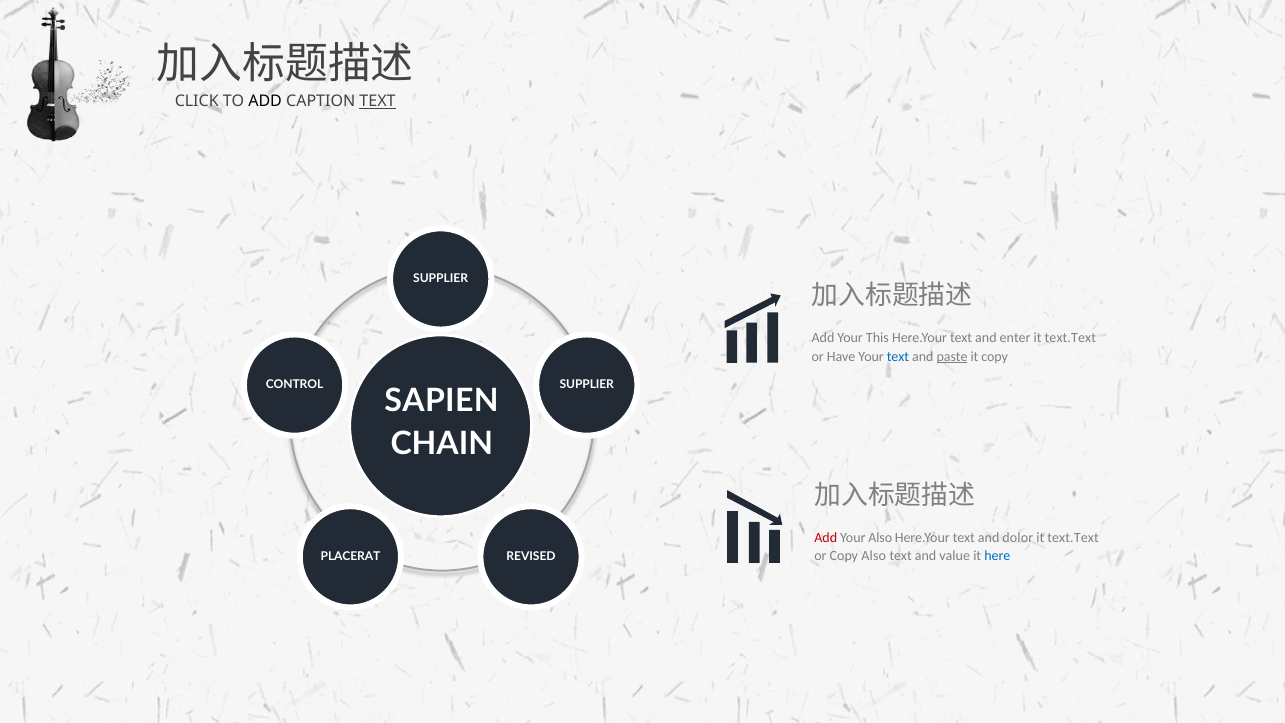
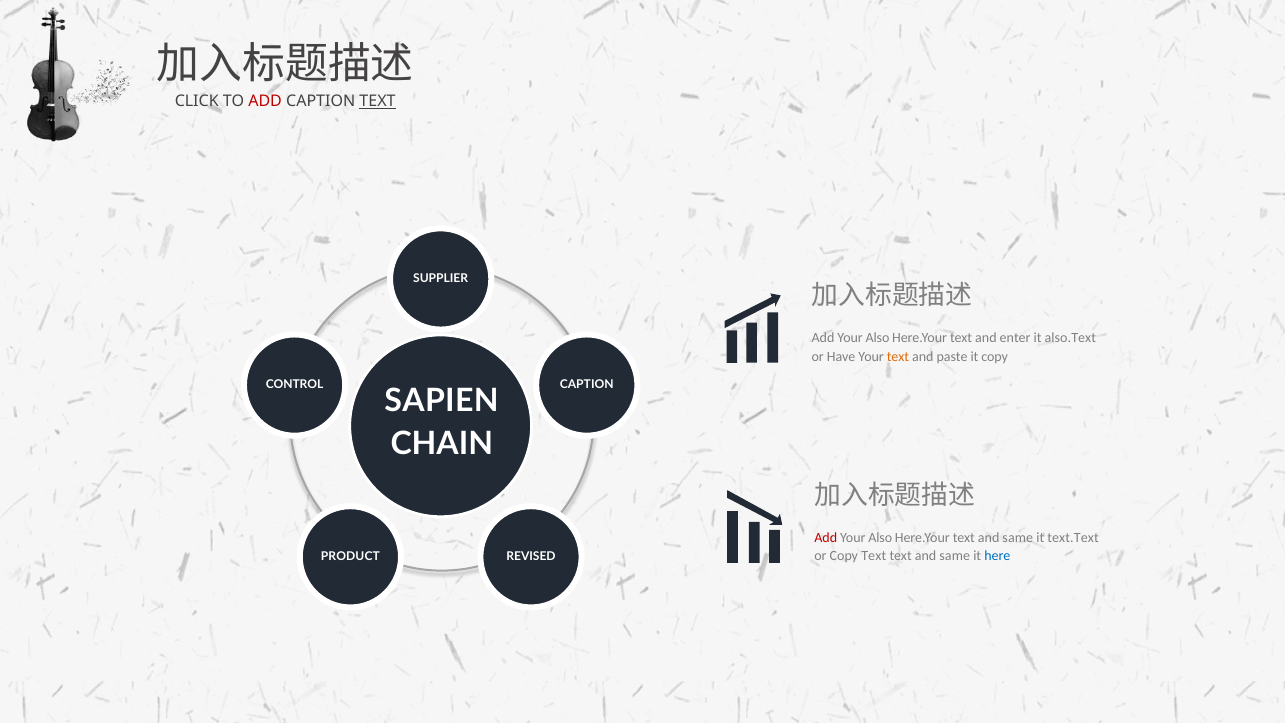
ADD at (265, 101) colour: black -> red
This at (877, 338): This -> Also
text.Text at (1070, 338): text.Text -> also.Text
text at (898, 357) colour: blue -> orange
paste underline: present -> none
SUPPLIER at (587, 385): SUPPLIER -> CAPTION
Here.Your text and dolor: dolor -> same
Copy Also: Also -> Text
value at (955, 556): value -> same
PLACERAT: PLACERAT -> PRODUCT
